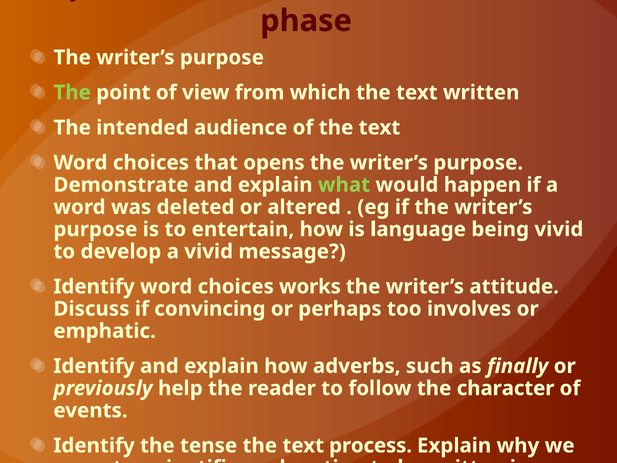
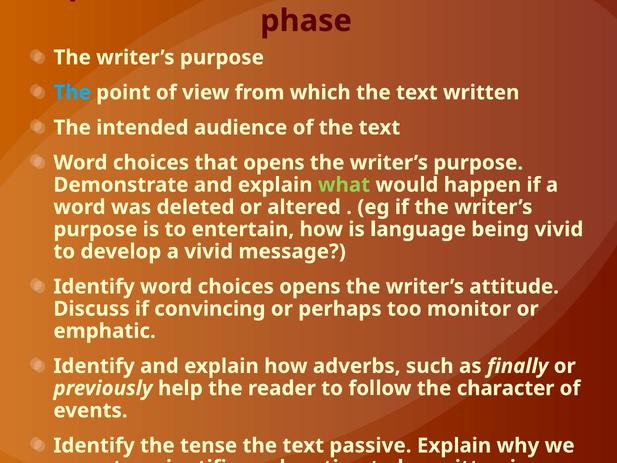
The at (72, 93) colour: light green -> light blue
choices works: works -> opens
involves: involves -> monitor
process: process -> passive
